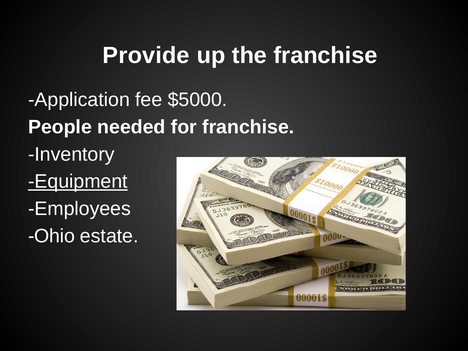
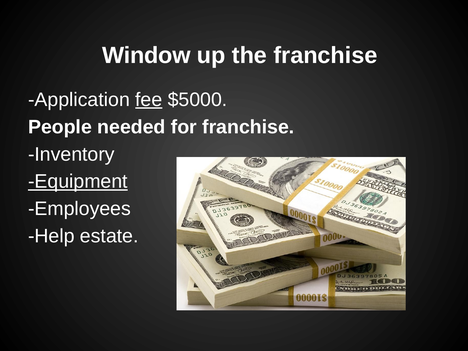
Provide: Provide -> Window
fee underline: none -> present
Ohio: Ohio -> Help
